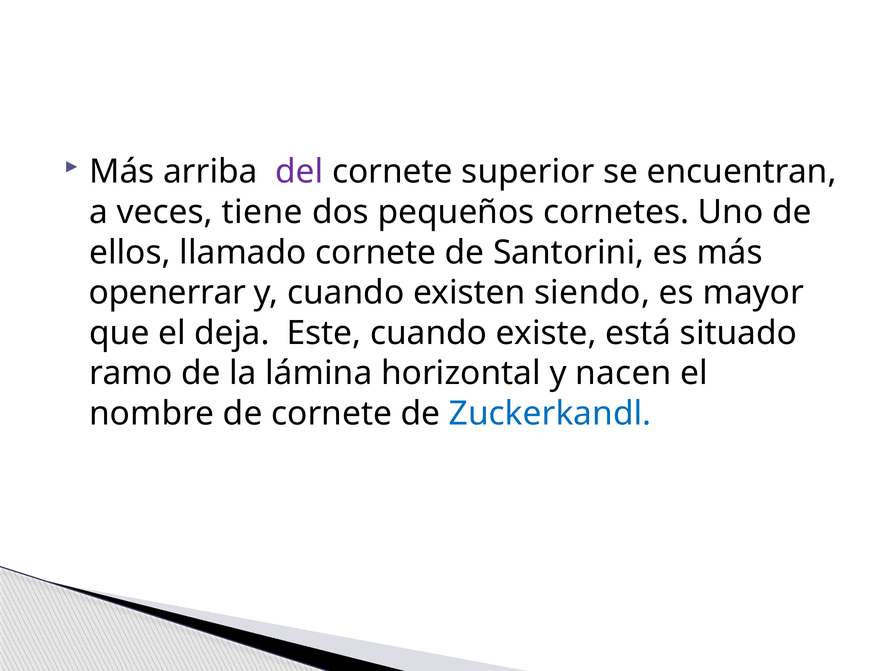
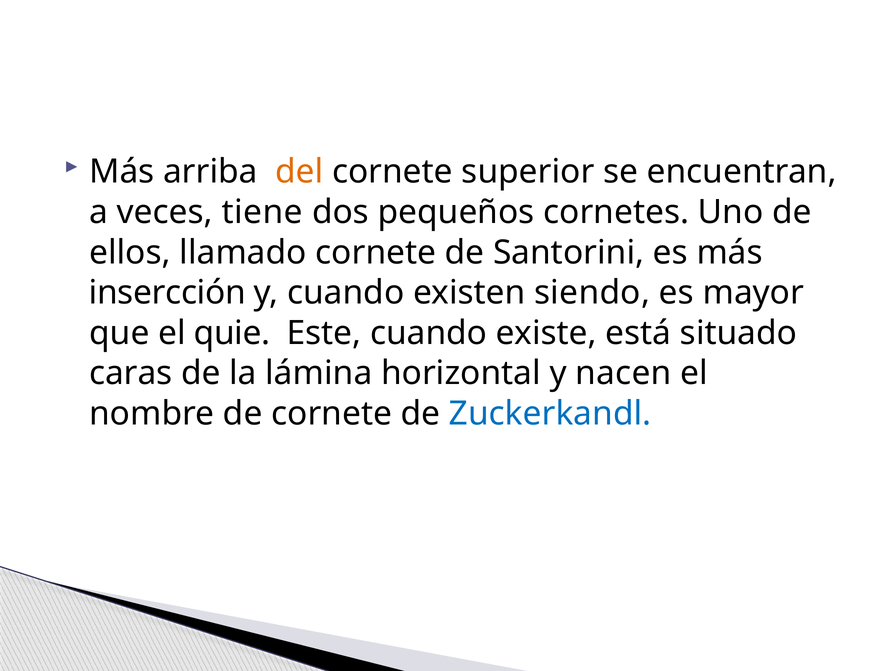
del colour: purple -> orange
openerrar: openerrar -> insercción
deja: deja -> quie
ramo: ramo -> caras
